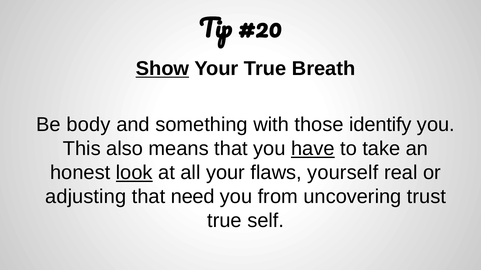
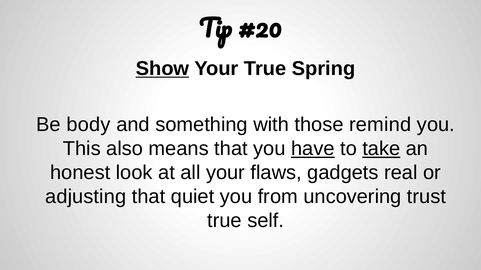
Breath: Breath -> Spring
identify: identify -> remind
take underline: none -> present
look underline: present -> none
yourself: yourself -> gadgets
need: need -> quiet
